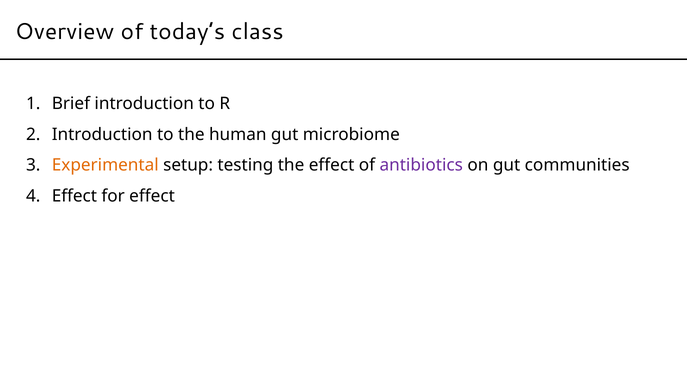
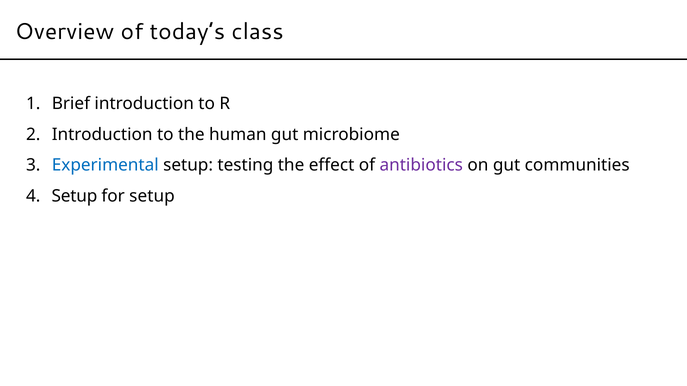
Experimental colour: orange -> blue
Effect at (74, 196): Effect -> Setup
for effect: effect -> setup
